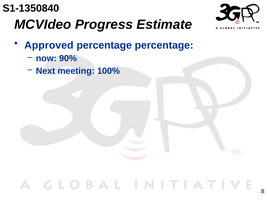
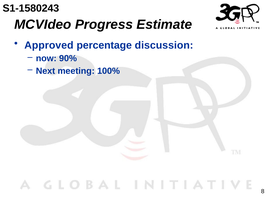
S1-1350840: S1-1350840 -> S1-1580243
percentage percentage: percentage -> discussion
